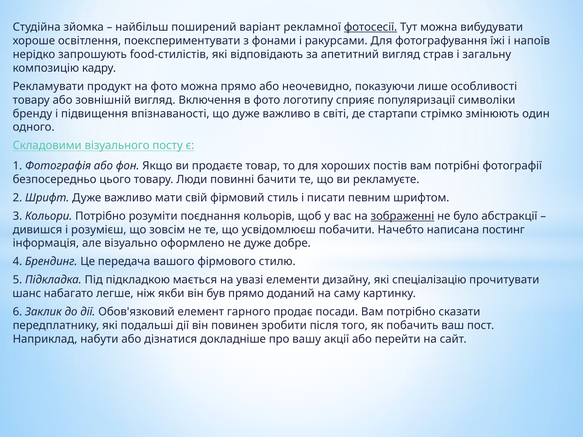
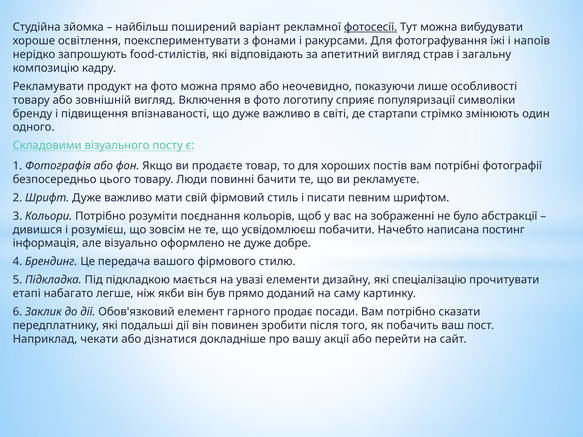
зображенні underline: present -> none
шанс: шанс -> етапі
набути: набути -> чекати
